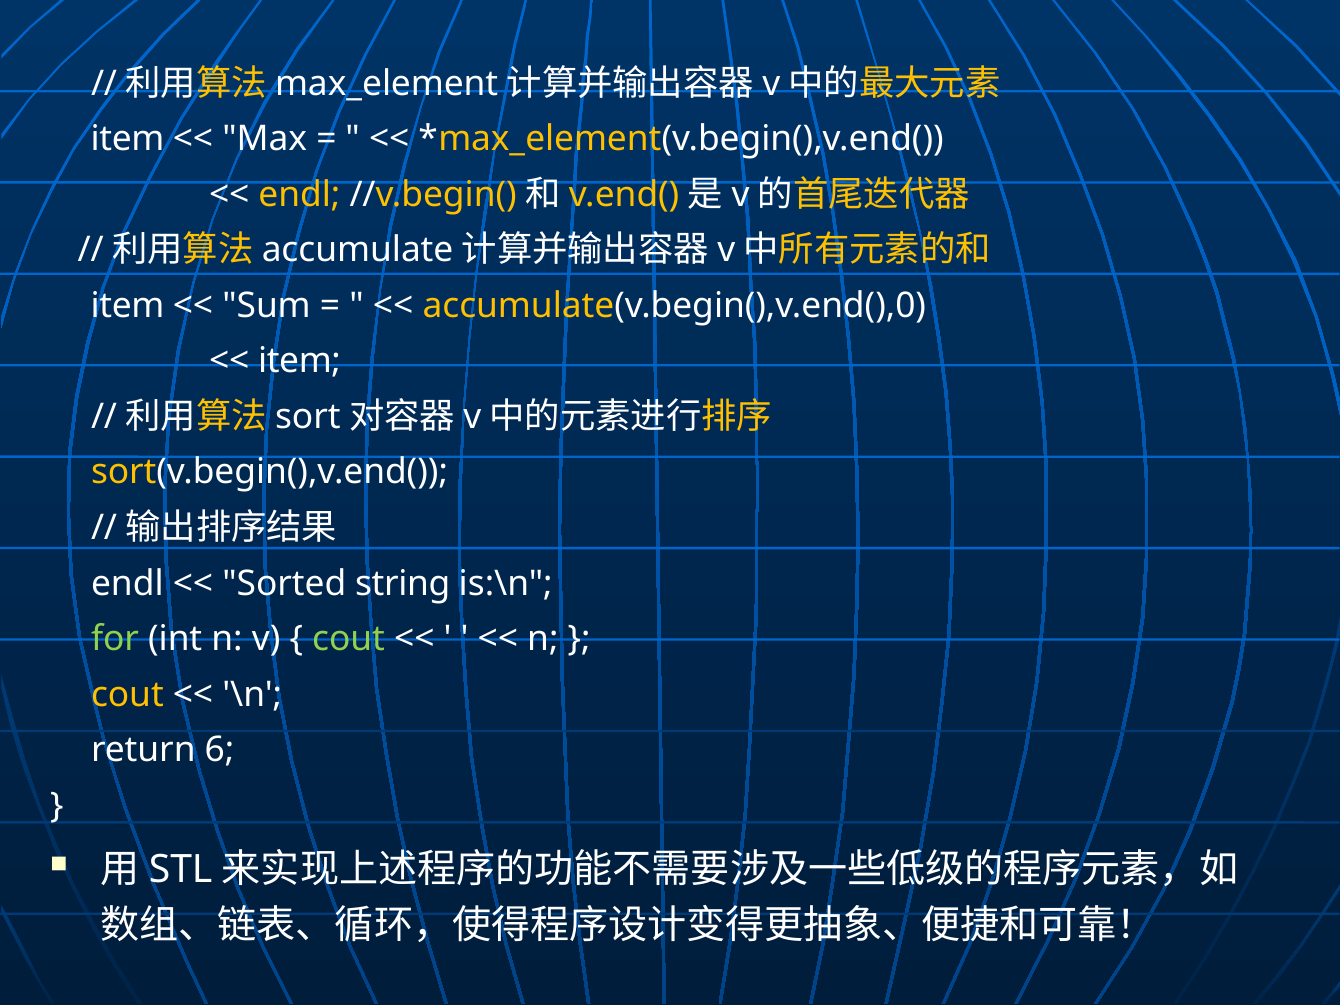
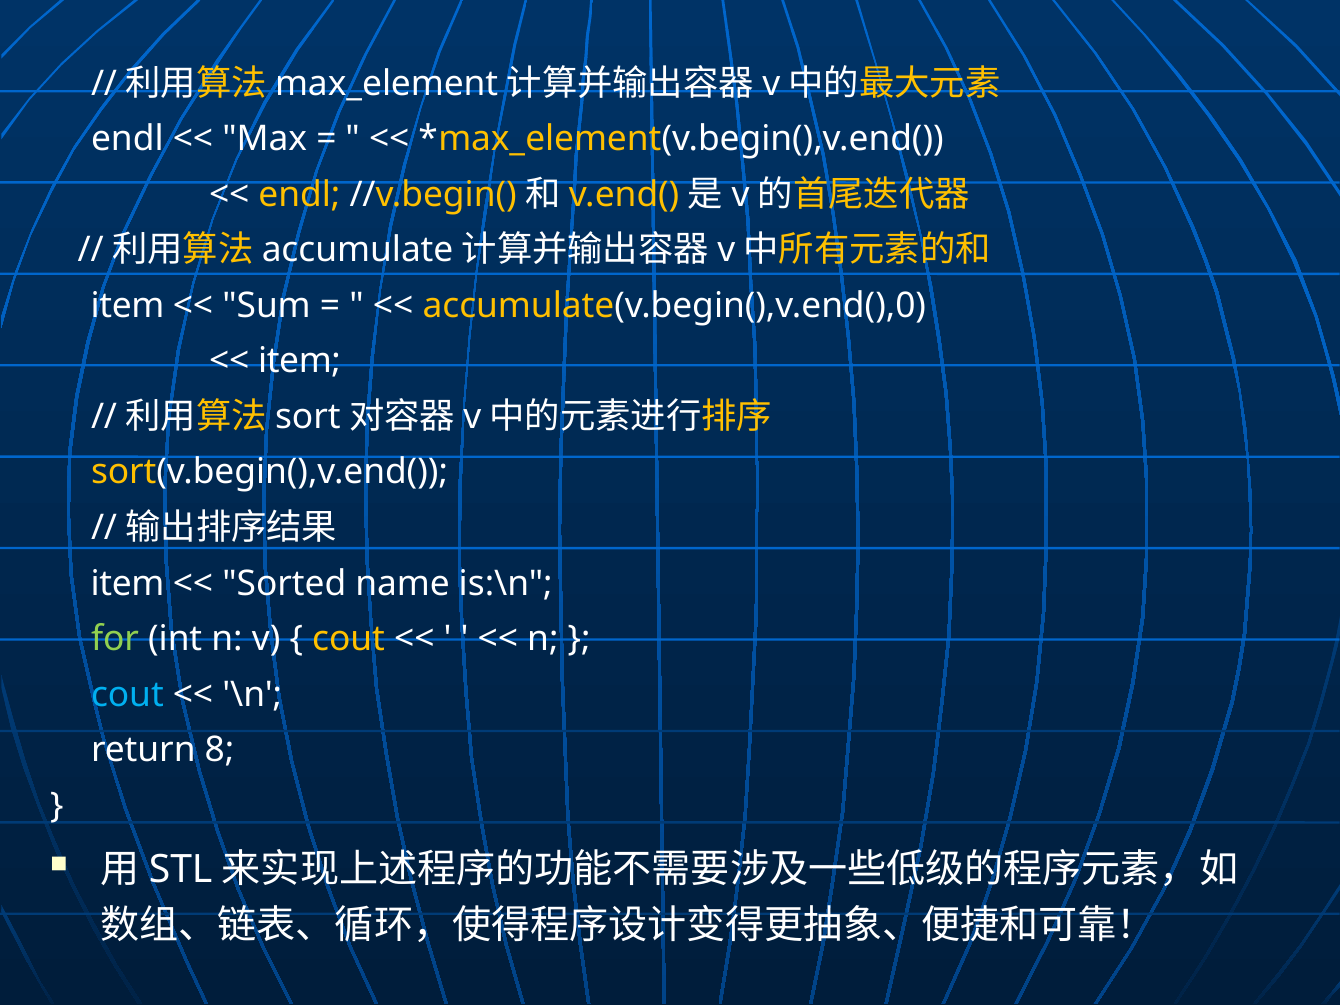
item at (128, 139): item -> endl
endl at (127, 583): endl -> item
string: string -> name
cout at (349, 639) colour: light green -> yellow
cout at (127, 695) colour: yellow -> light blue
6: 6 -> 8
